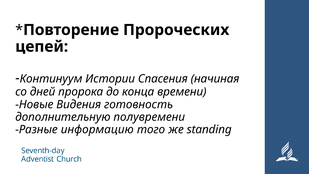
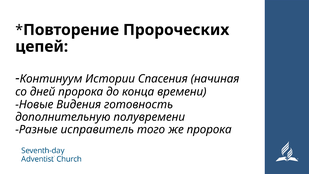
информацию: информацию -> исправитель
же standing: standing -> пророка
